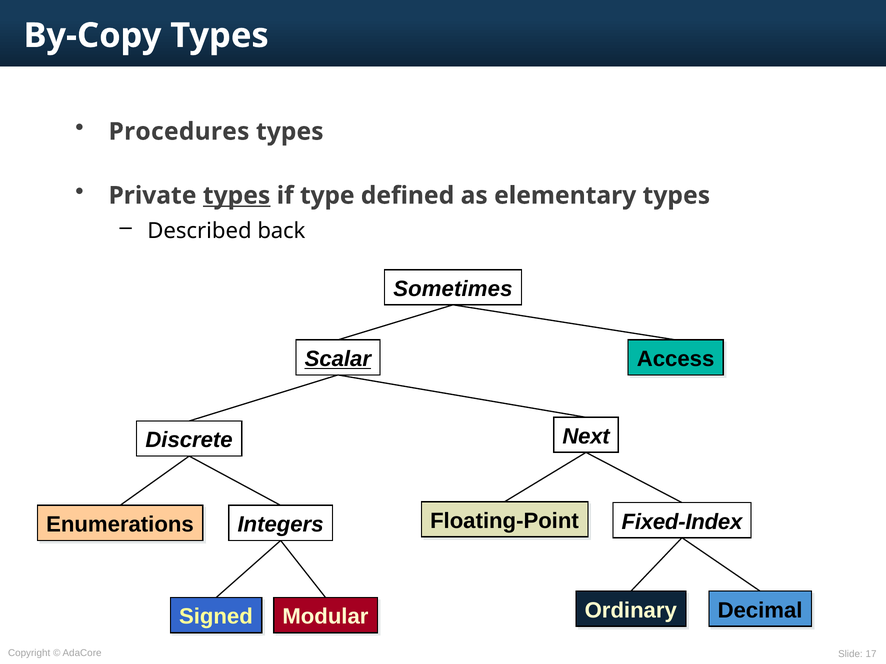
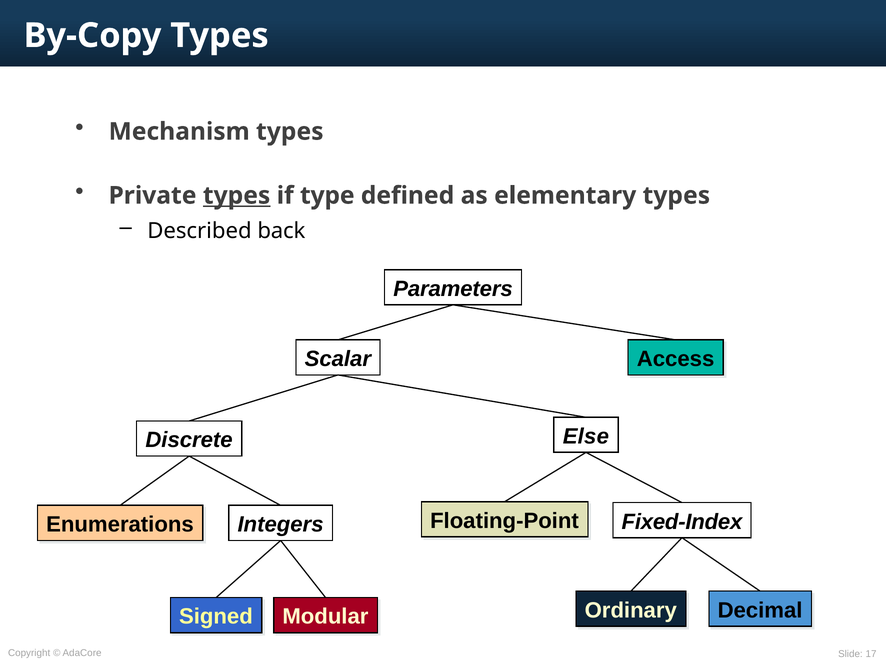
Procedures: Procedures -> Mechanism
Sometimes: Sometimes -> Parameters
Scalar underline: present -> none
Next: Next -> Else
